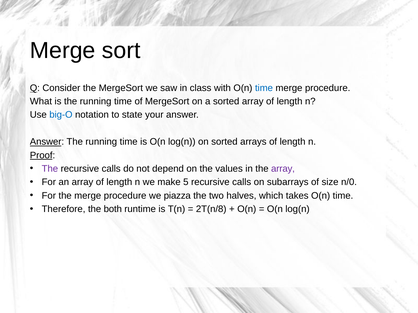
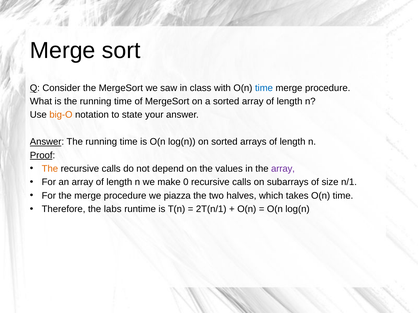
big-O colour: blue -> orange
The at (50, 169) colour: purple -> orange
5: 5 -> 0
n/0: n/0 -> n/1
both: both -> labs
2T(n/8: 2T(n/8 -> 2T(n/1
